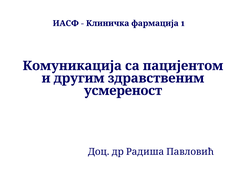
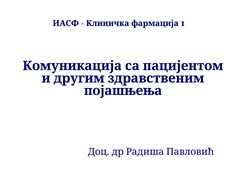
усмереност: усмереност -> појашњења
